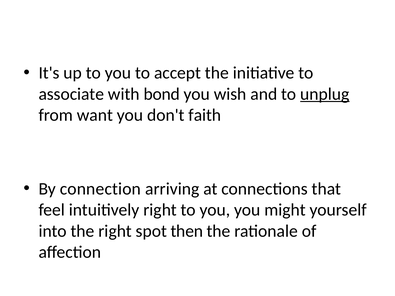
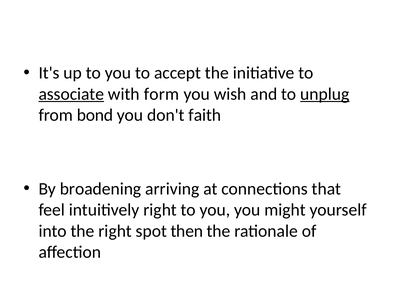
associate underline: none -> present
bond: bond -> form
want: want -> bond
connection: connection -> broadening
